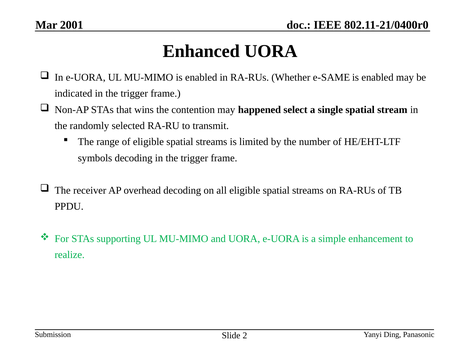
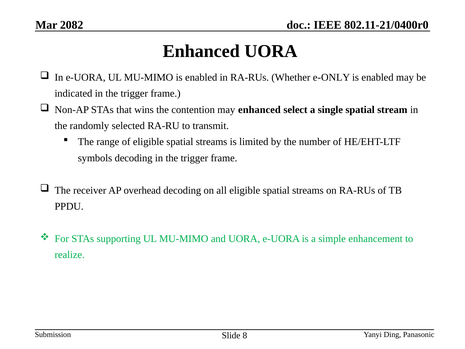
2001: 2001 -> 2082
e-SAME: e-SAME -> e-ONLY
may happened: happened -> enhanced
2: 2 -> 8
